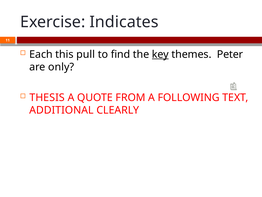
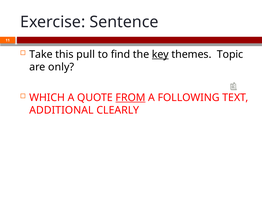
Indicates: Indicates -> Sentence
Each: Each -> Take
Peter: Peter -> Topic
THESIS: THESIS -> WHICH
FROM underline: none -> present
